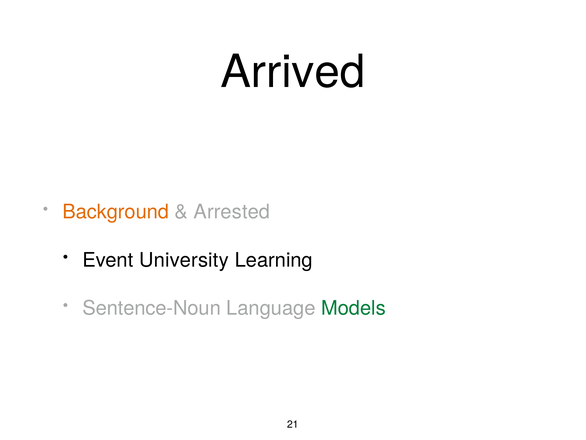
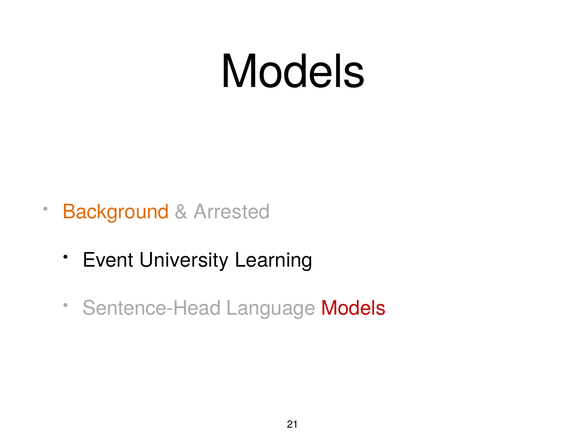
Arrived at (293, 72): Arrived -> Models
Sentence-Noun: Sentence-Noun -> Sentence-Head
Models at (353, 308) colour: green -> red
